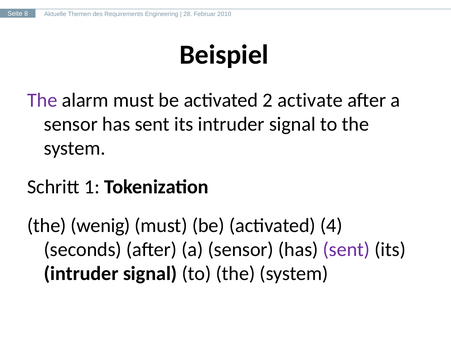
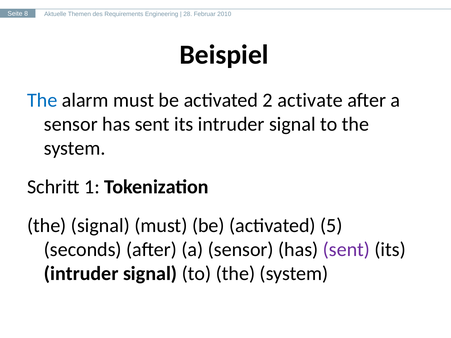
The at (42, 100) colour: purple -> blue
the wenig: wenig -> signal
4: 4 -> 5
